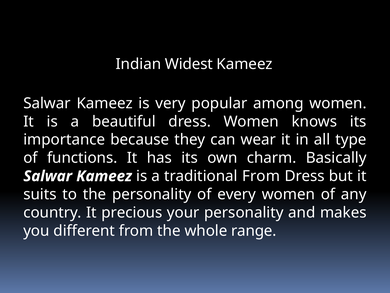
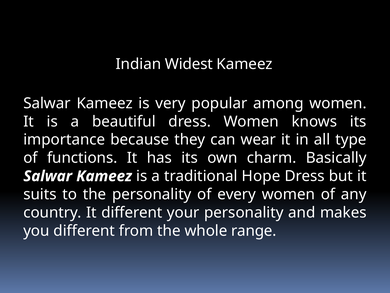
traditional From: From -> Hope
It precious: precious -> different
